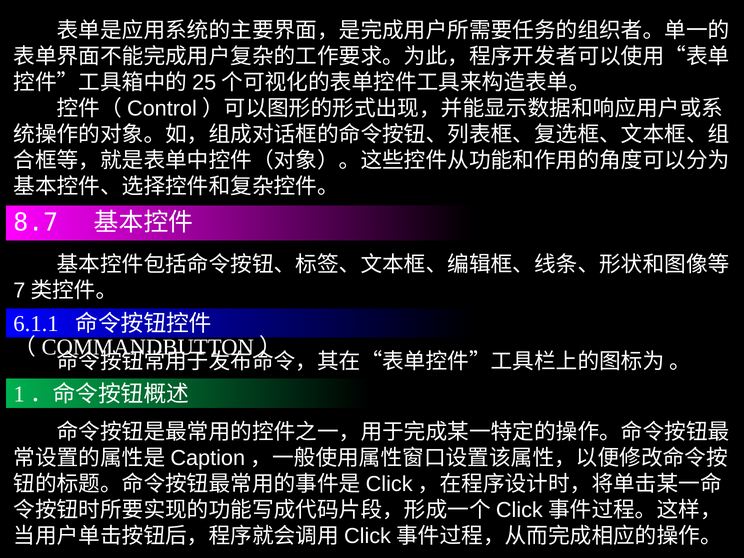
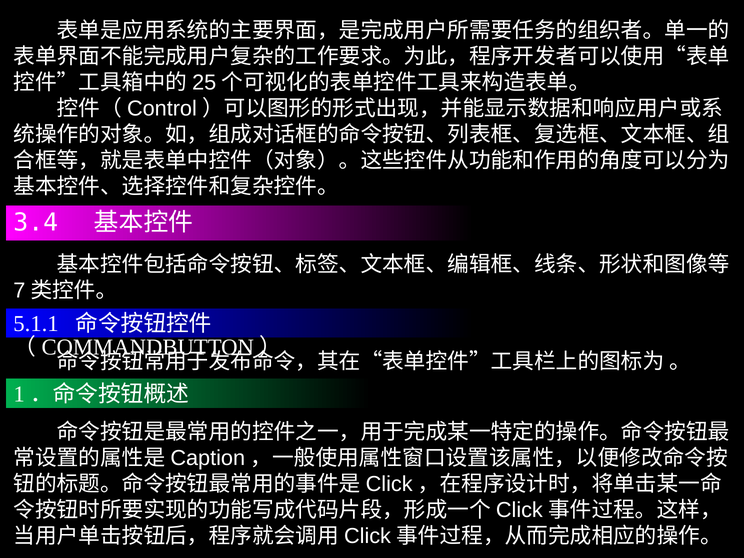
8.7: 8.7 -> 3.4
6.1.1: 6.1.1 -> 5.1.1
